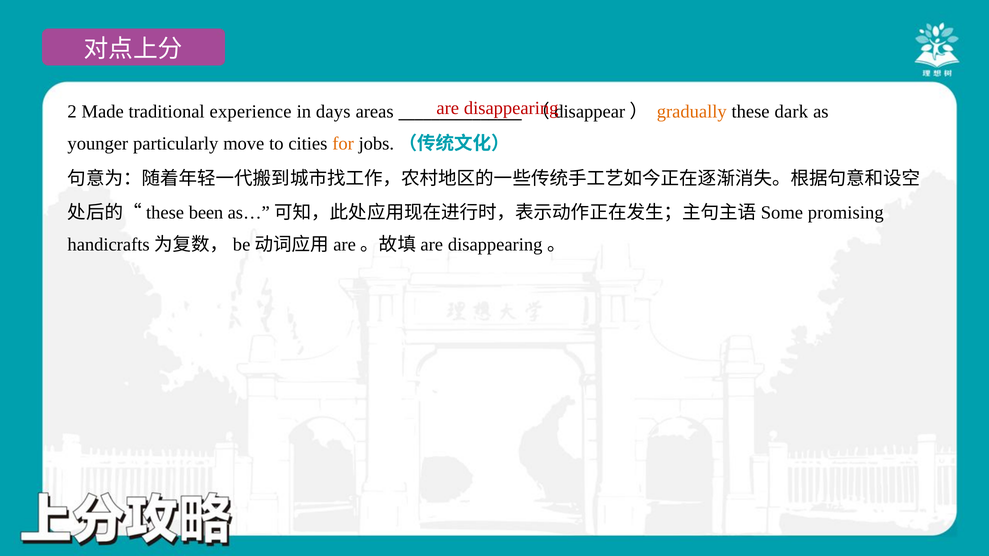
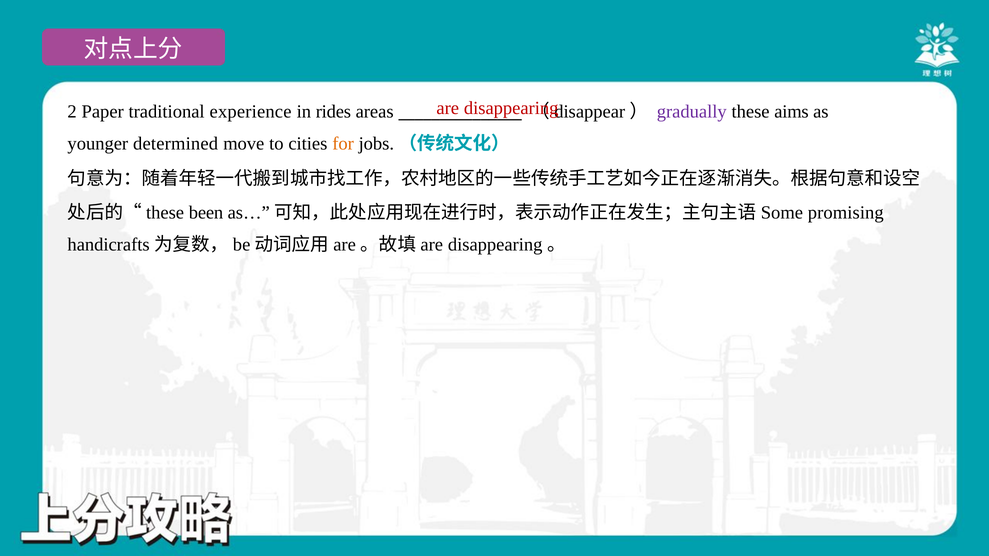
Made: Made -> Paper
days: days -> rides
gradually colour: orange -> purple
dark: dark -> aims
particularly: particularly -> determined
